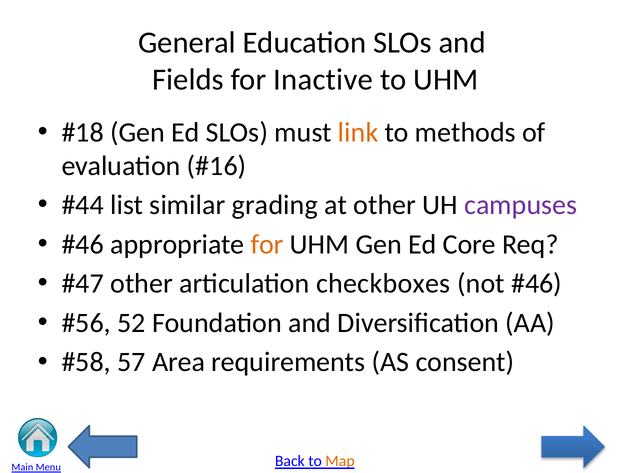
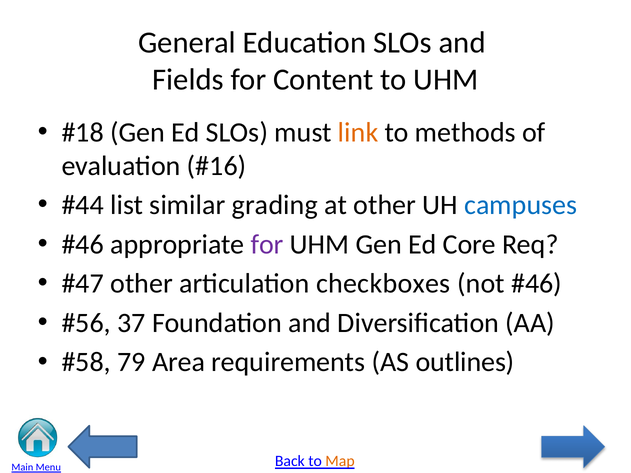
Inactive: Inactive -> Content
campuses colour: purple -> blue
for at (267, 245) colour: orange -> purple
52: 52 -> 37
57: 57 -> 79
consent: consent -> outlines
